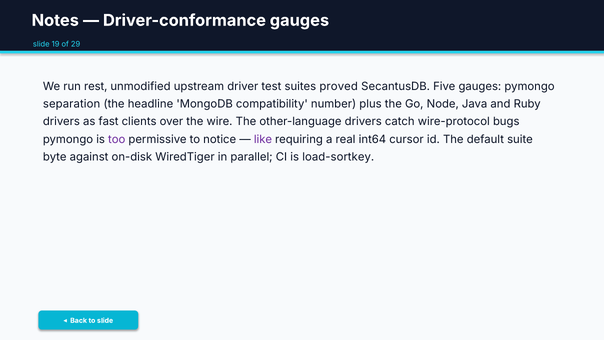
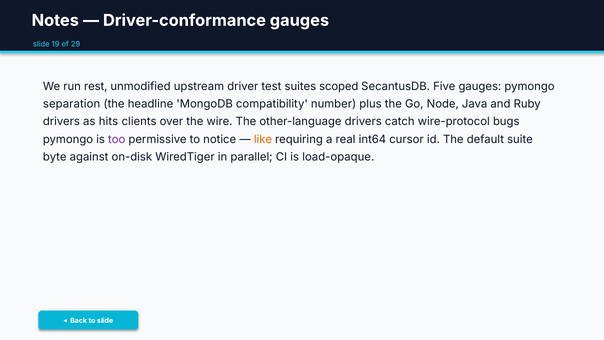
proved: proved -> scoped
fast: fast -> hits
like colour: purple -> orange
load-sortkey: load-sortkey -> load-opaque
